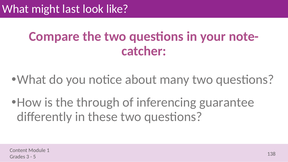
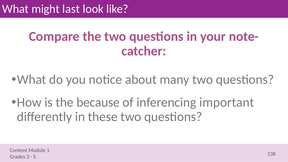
through: through -> because
guarantee: guarantee -> important
